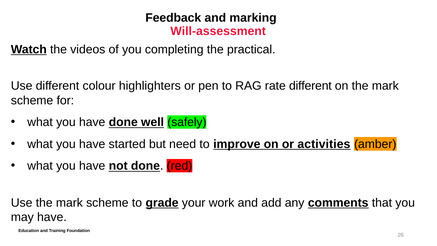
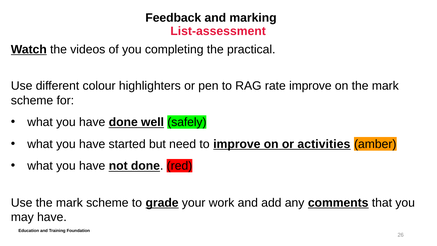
Will-assessment: Will-assessment -> List-assessment
rate different: different -> improve
